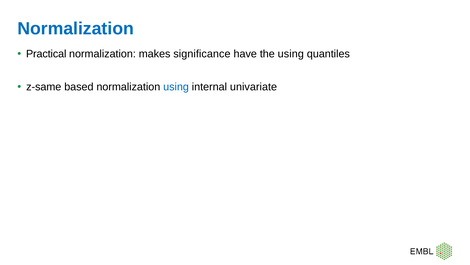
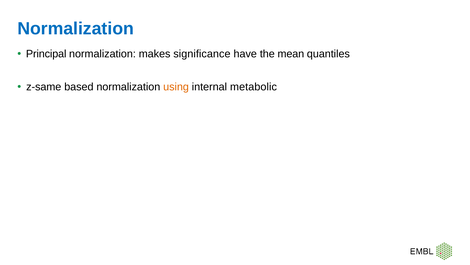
Practical: Practical -> Principal
the using: using -> mean
using at (176, 87) colour: blue -> orange
univariate: univariate -> metabolic
